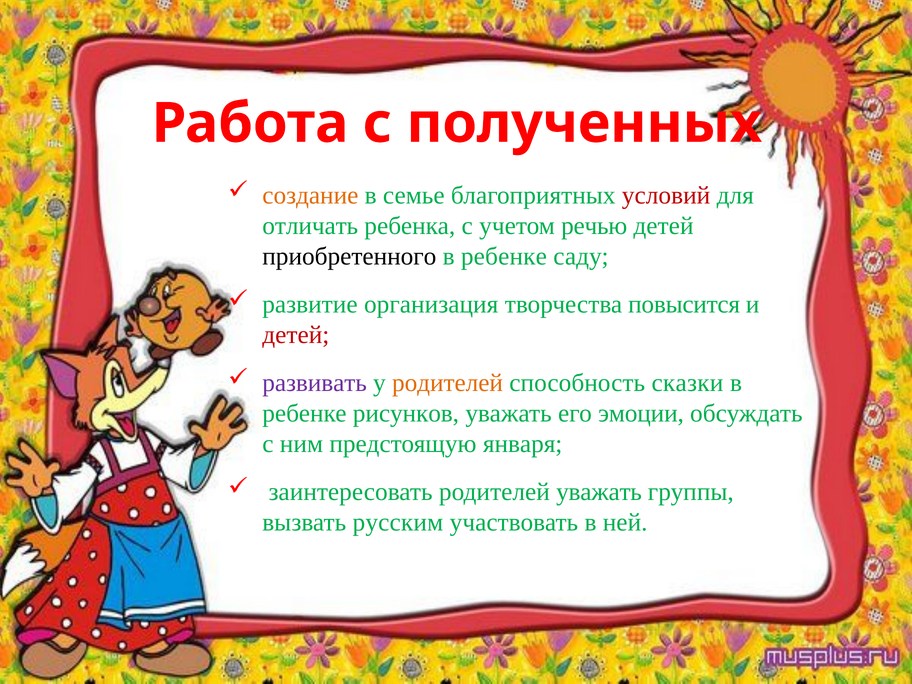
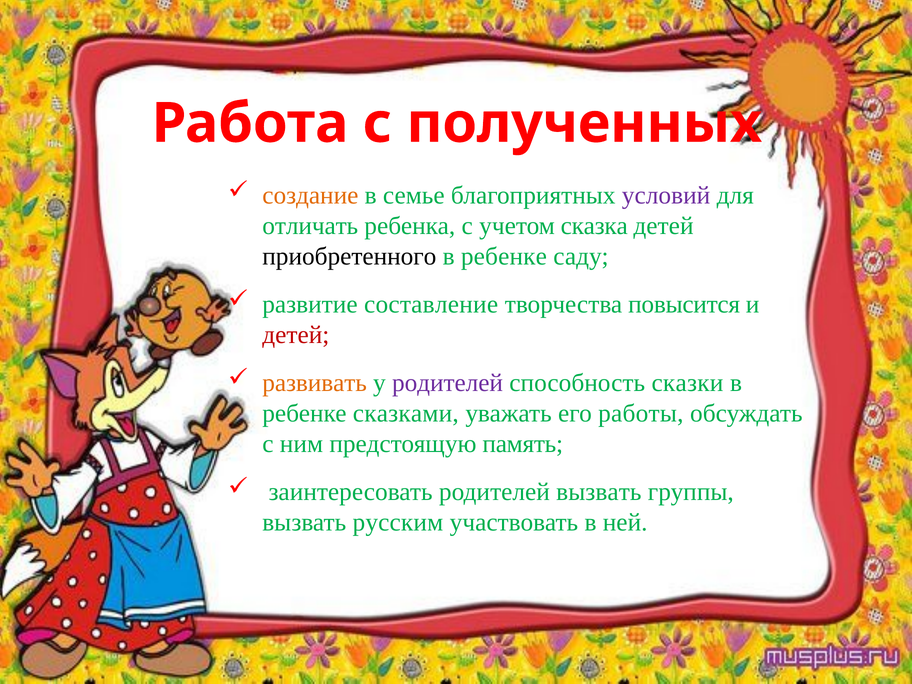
условий colour: red -> purple
речью: речью -> сказка
организация: организация -> составление
развивать colour: purple -> orange
родителей at (448, 383) colour: orange -> purple
рисунков: рисунков -> сказками
эмоции: эмоции -> работы
января: января -> память
родителей уважать: уважать -> вызвать
